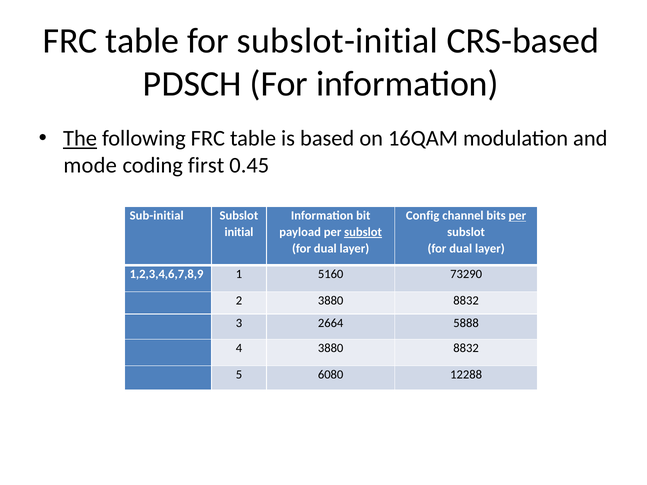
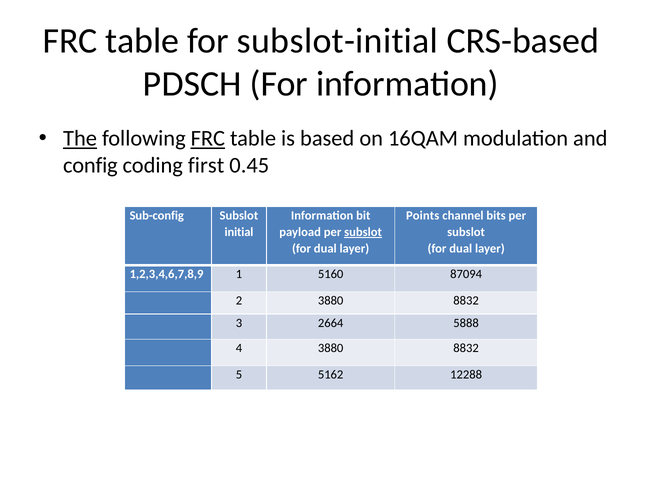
FRC at (208, 139) underline: none -> present
mode: mode -> config
Sub-initial: Sub-initial -> Sub-config
Config: Config -> Points
per at (517, 216) underline: present -> none
73290: 73290 -> 87094
6080: 6080 -> 5162
